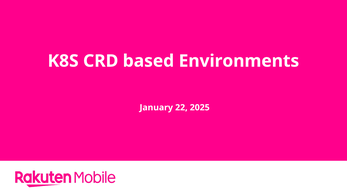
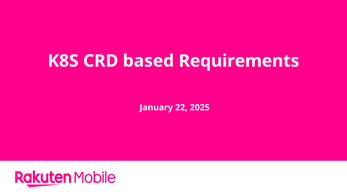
Environments: Environments -> Requirements
